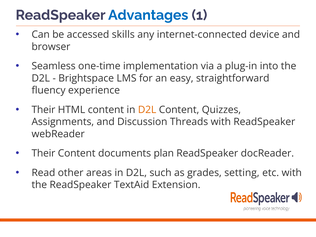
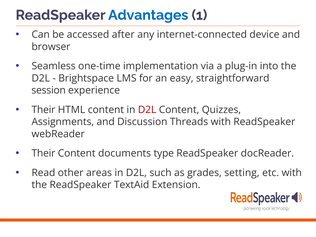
skills: skills -> after
fluency: fluency -> session
D2L at (147, 110) colour: orange -> red
plan: plan -> type
